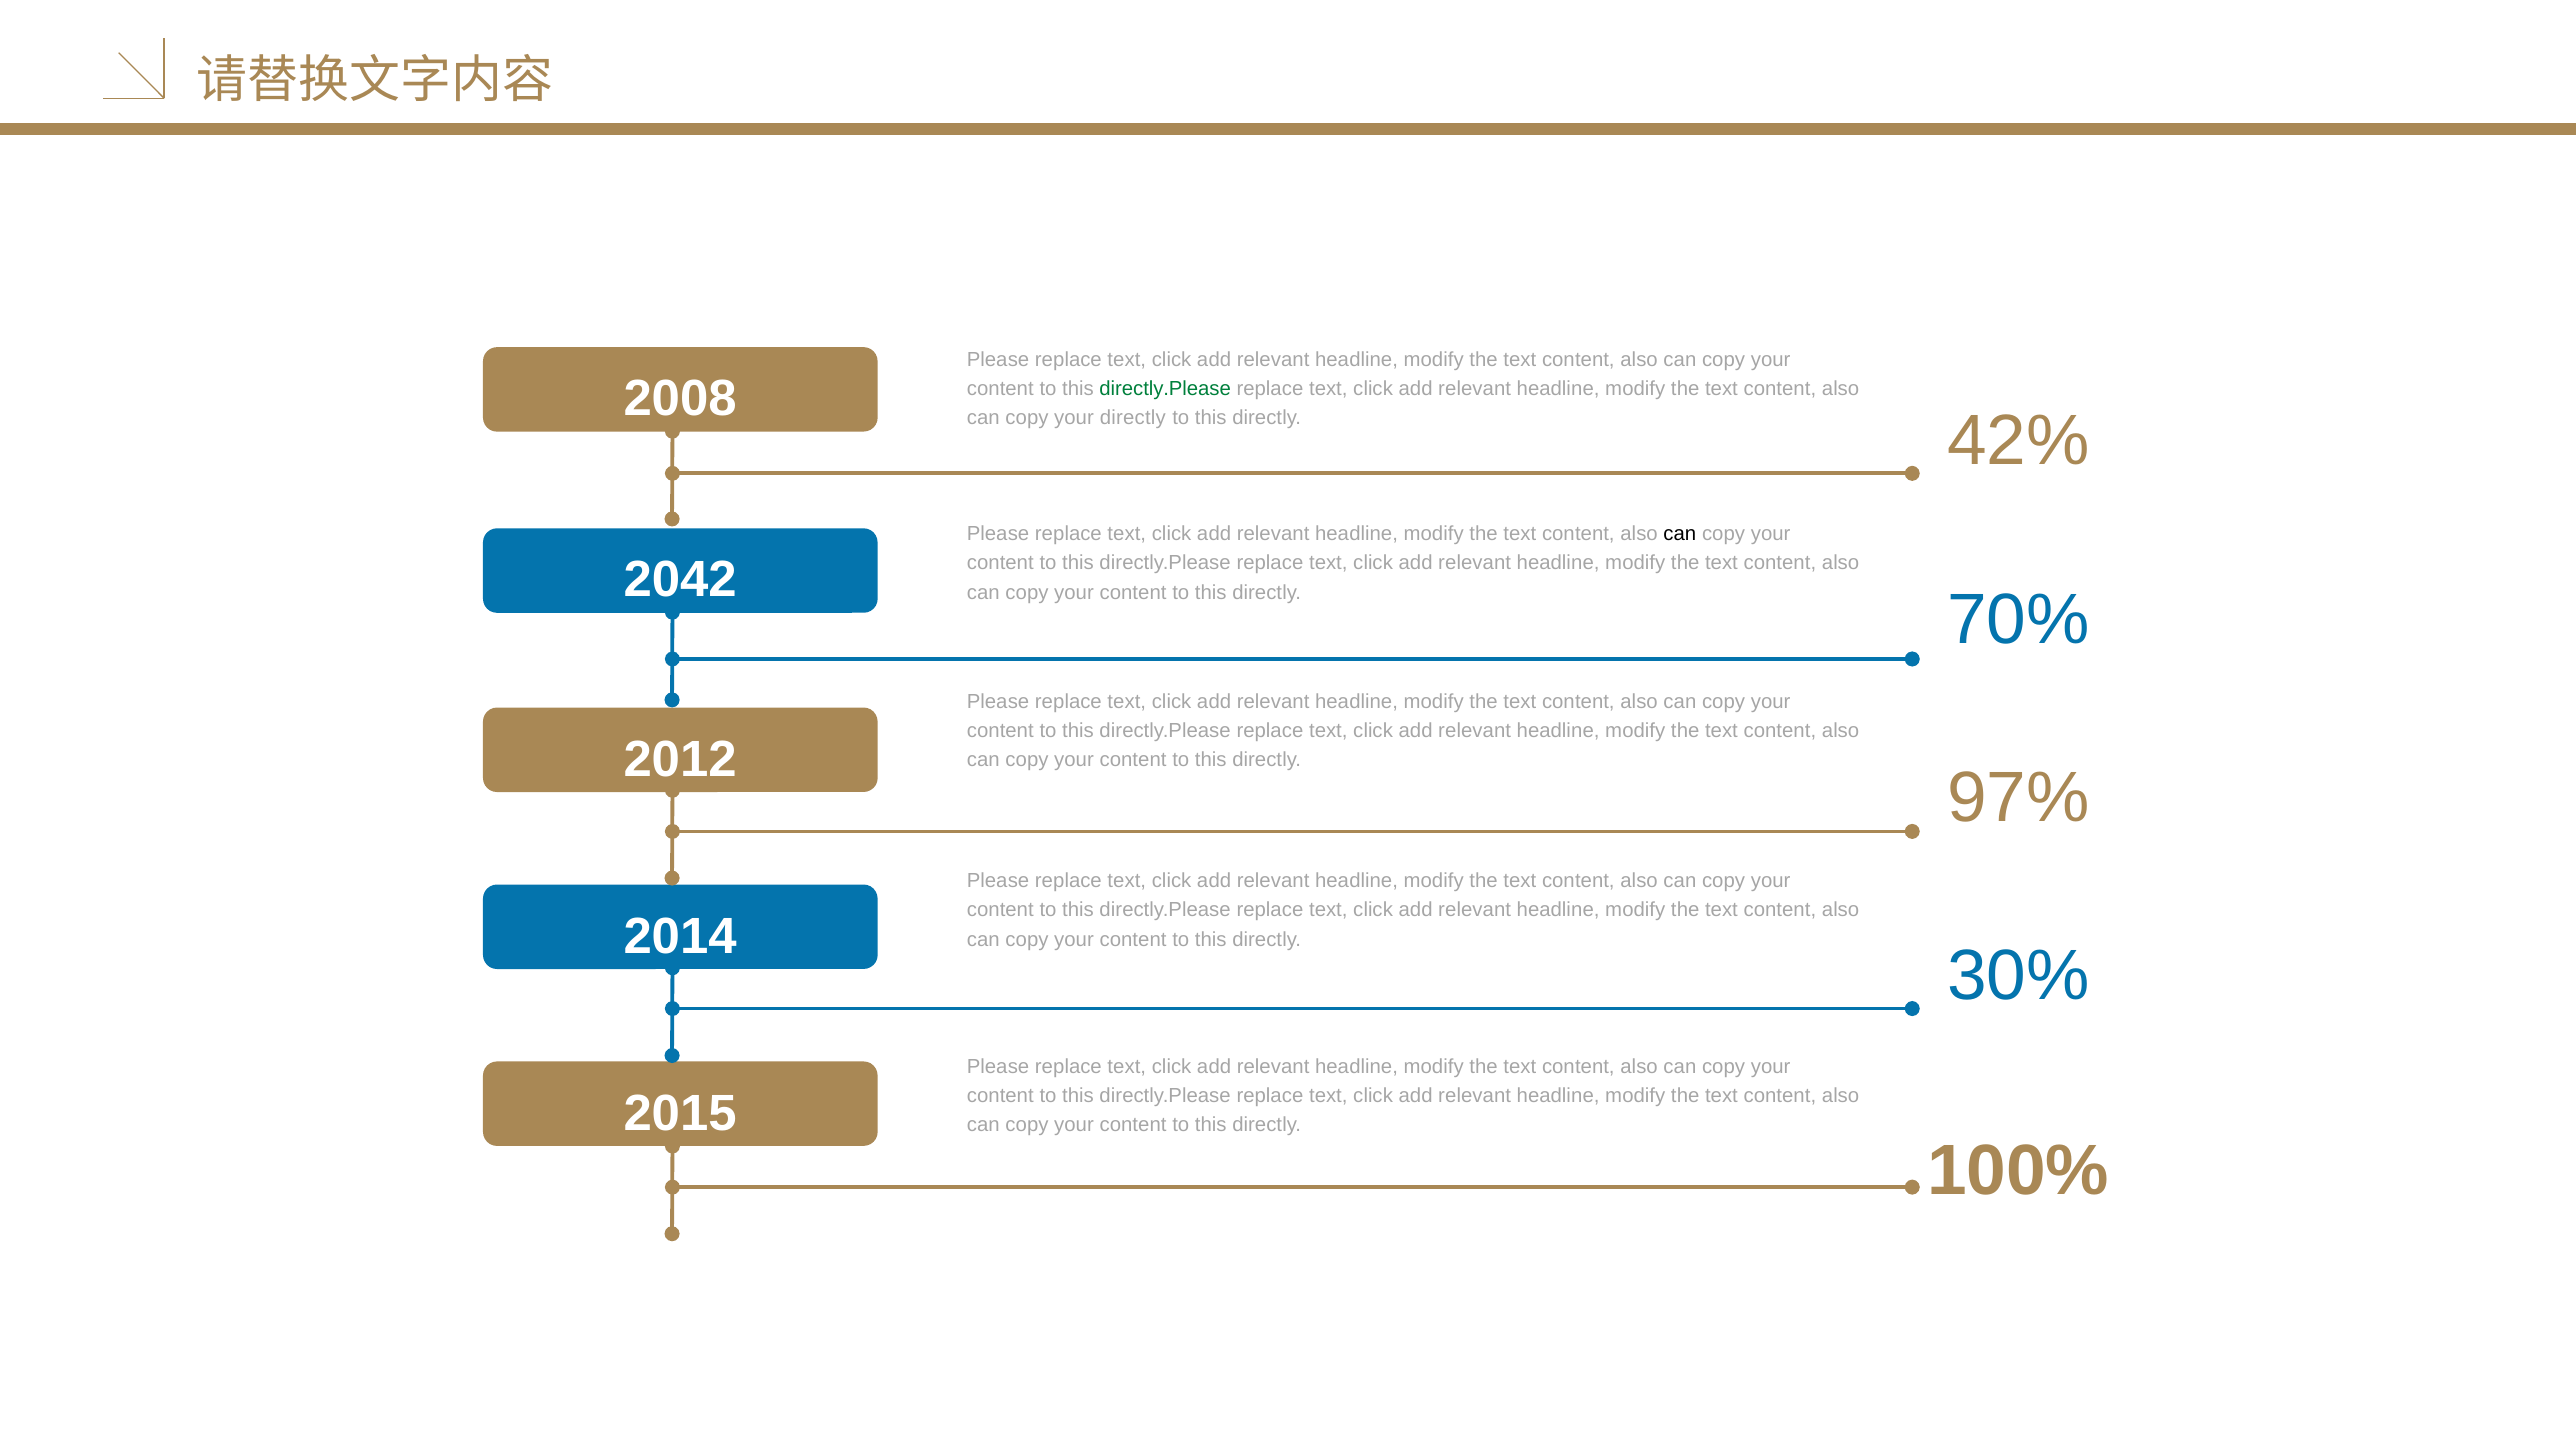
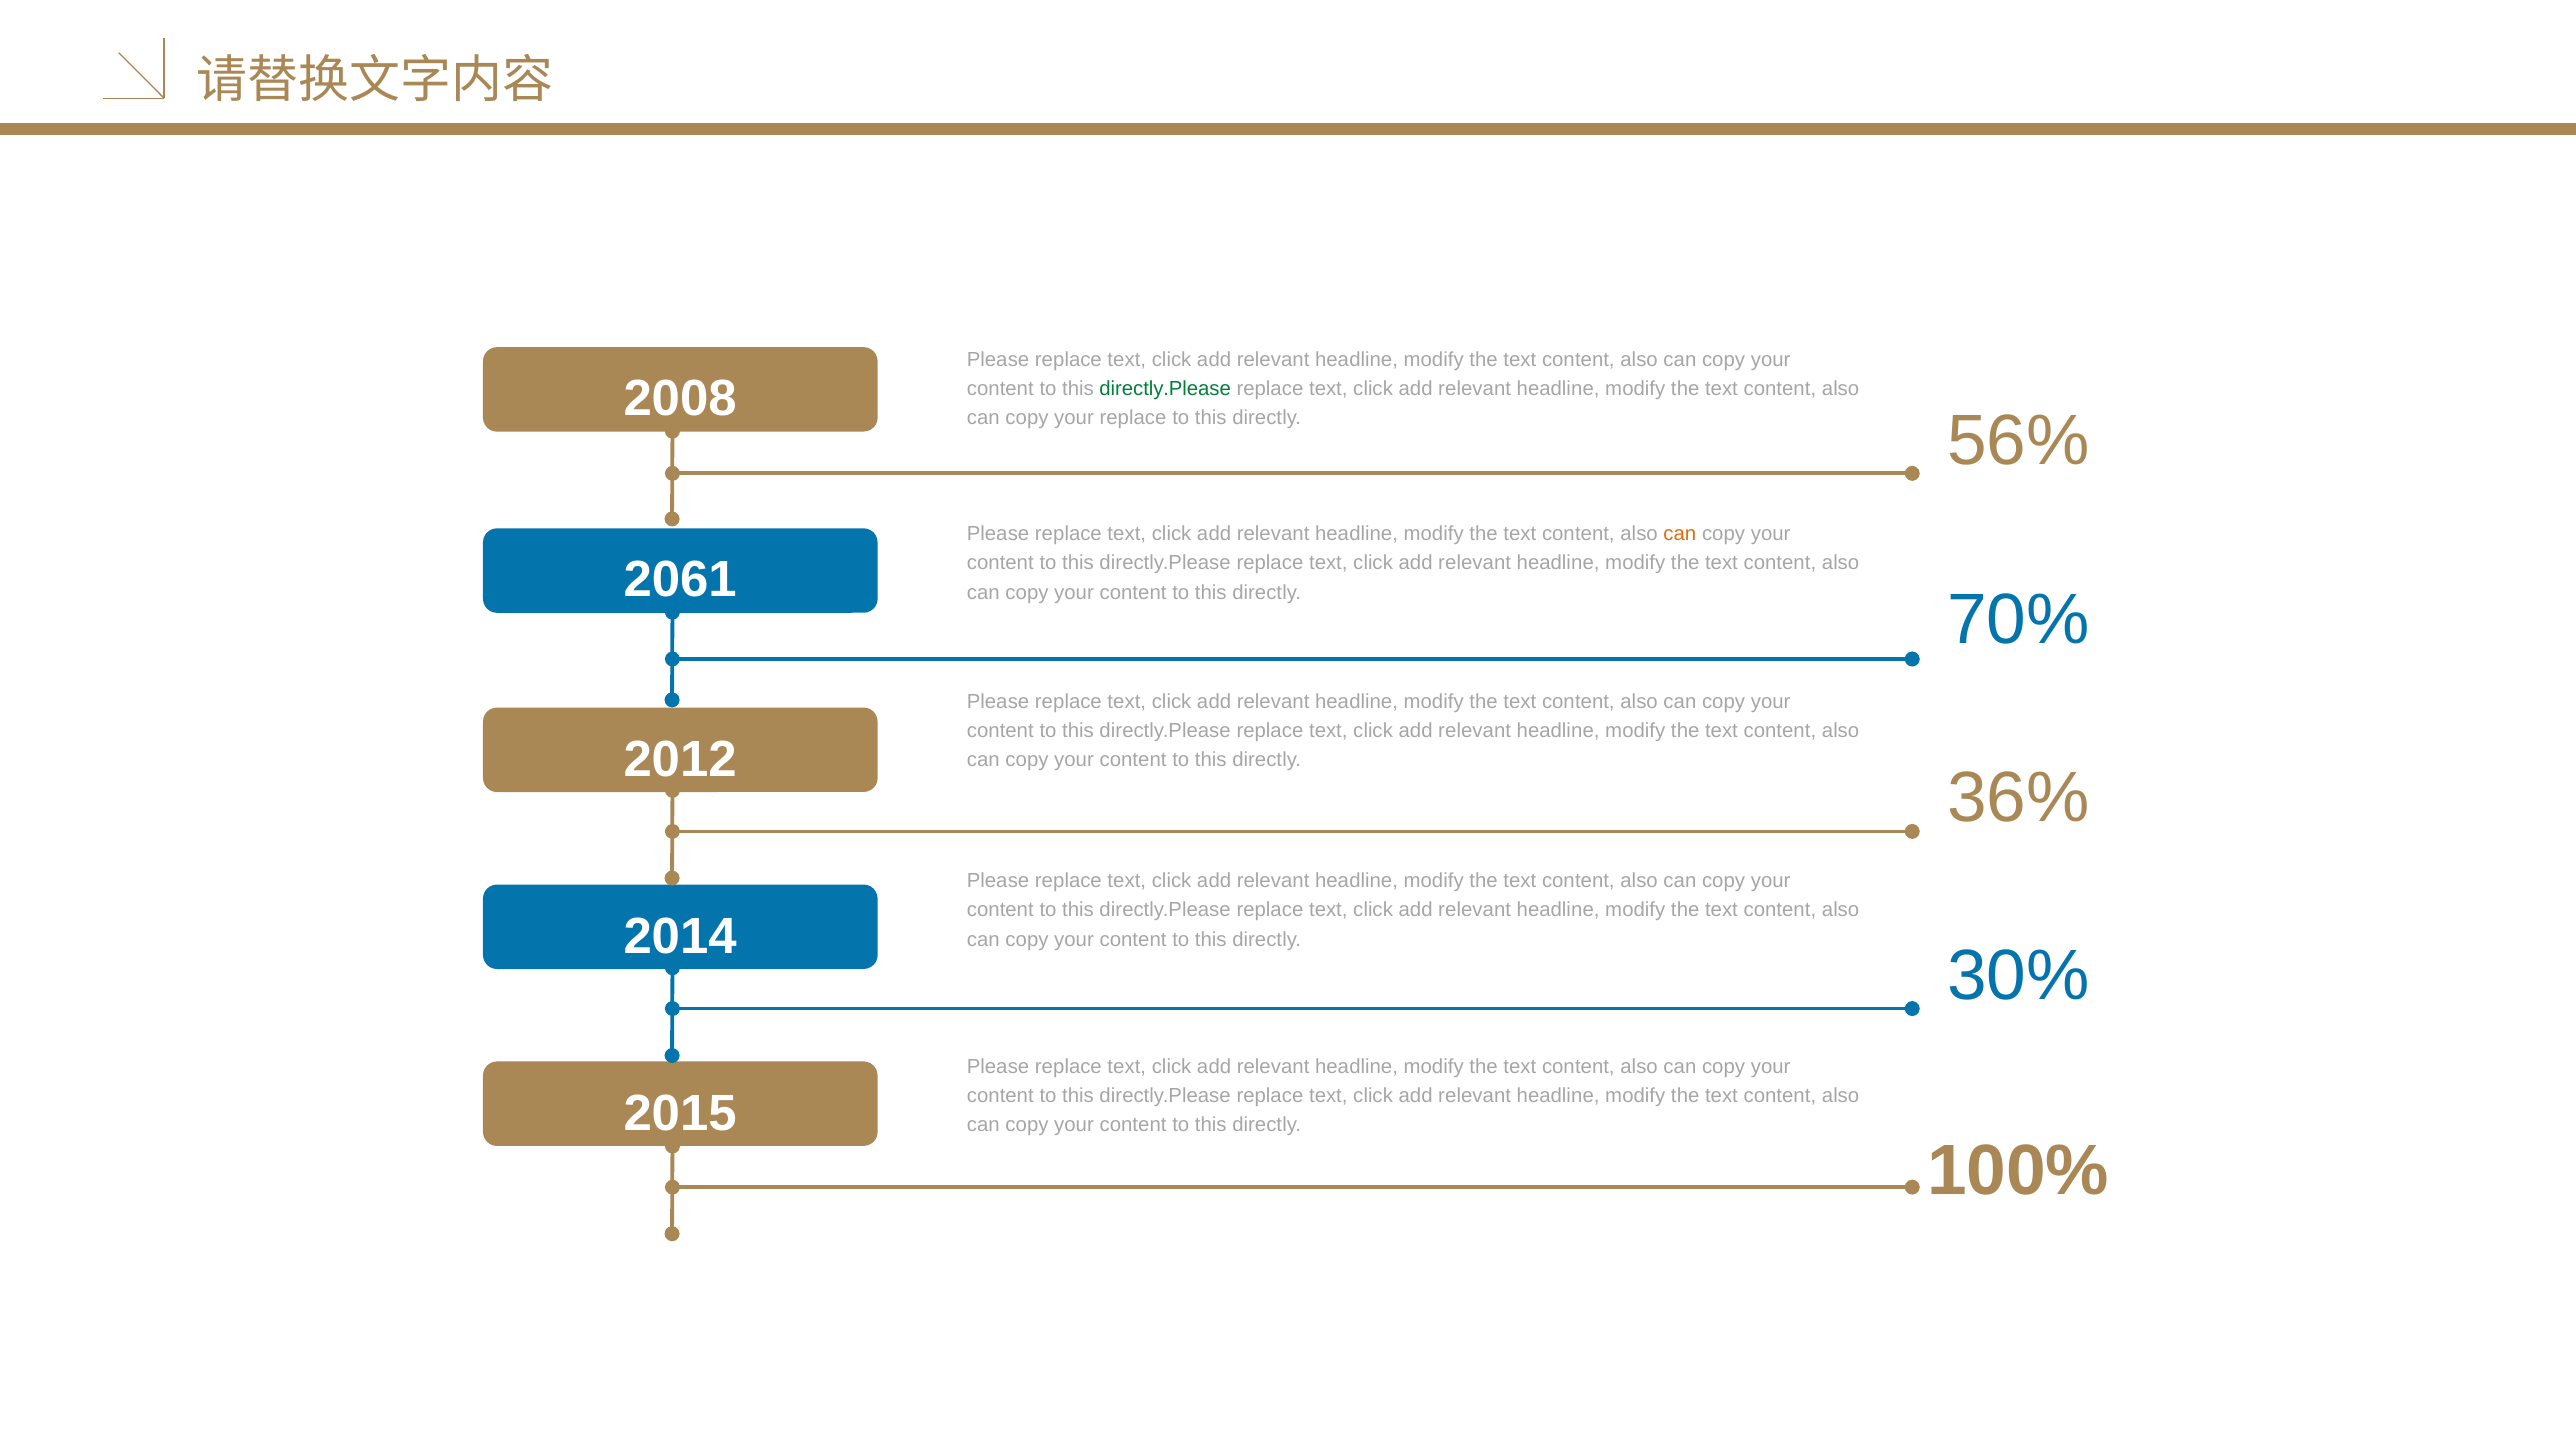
your directly: directly -> replace
42%: 42% -> 56%
can at (1680, 534) colour: black -> orange
2042: 2042 -> 2061
97%: 97% -> 36%
